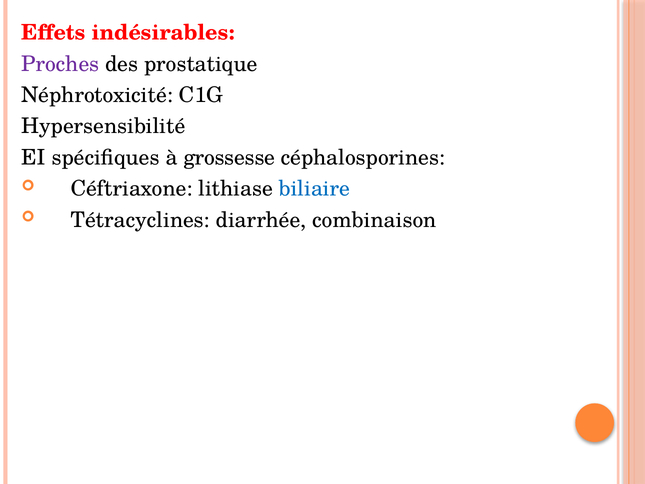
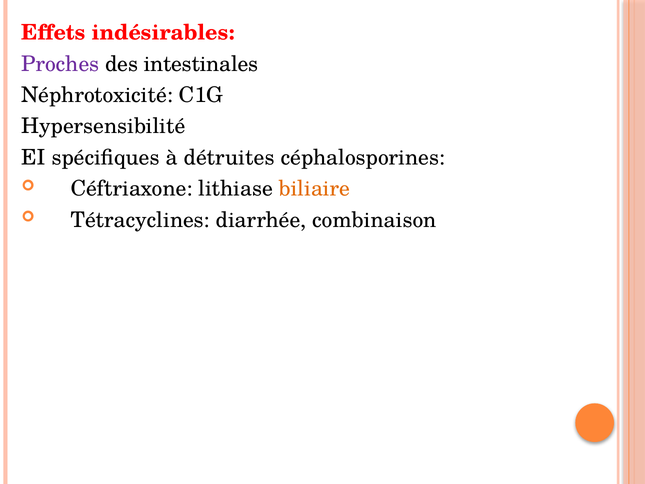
prostatique: prostatique -> intestinales
grossesse: grossesse -> détruites
biliaire colour: blue -> orange
